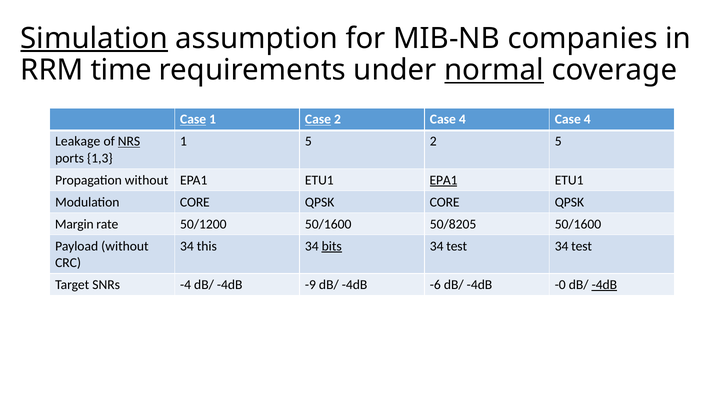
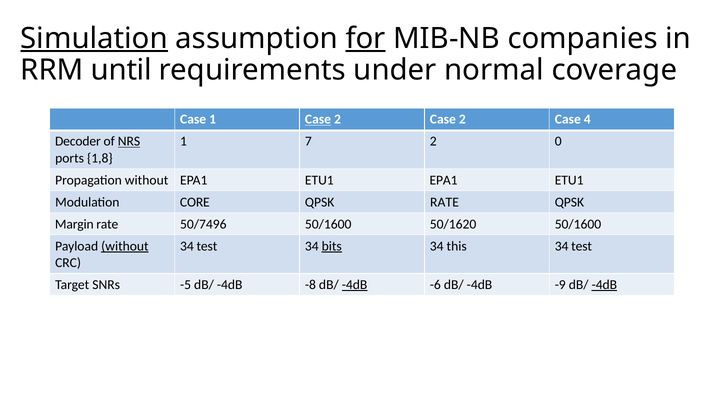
for underline: none -> present
time: time -> until
normal underline: present -> none
Case at (193, 120) underline: present -> none
2 Case 4: 4 -> 2
Leakage: Leakage -> Decoder
1 5: 5 -> 7
2 5: 5 -> 0
1,3: 1,3 -> 1,8
EPA1 at (444, 180) underline: present -> none
QPSK CORE: CORE -> RATE
50/1200: 50/1200 -> 50/7496
50/8205: 50/8205 -> 50/1620
without at (125, 246) underline: none -> present
this at (207, 246): this -> test
test at (457, 246): test -> this
-4: -4 -> -5
-9: -9 -> -8
-4dB at (355, 285) underline: none -> present
-0: -0 -> -9
